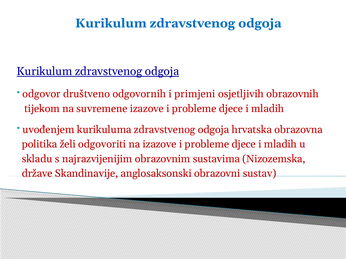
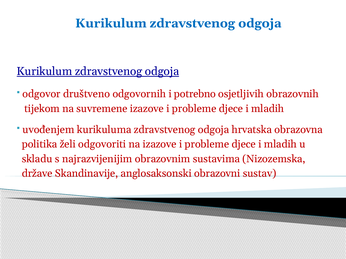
primjeni: primjeni -> potrebno
